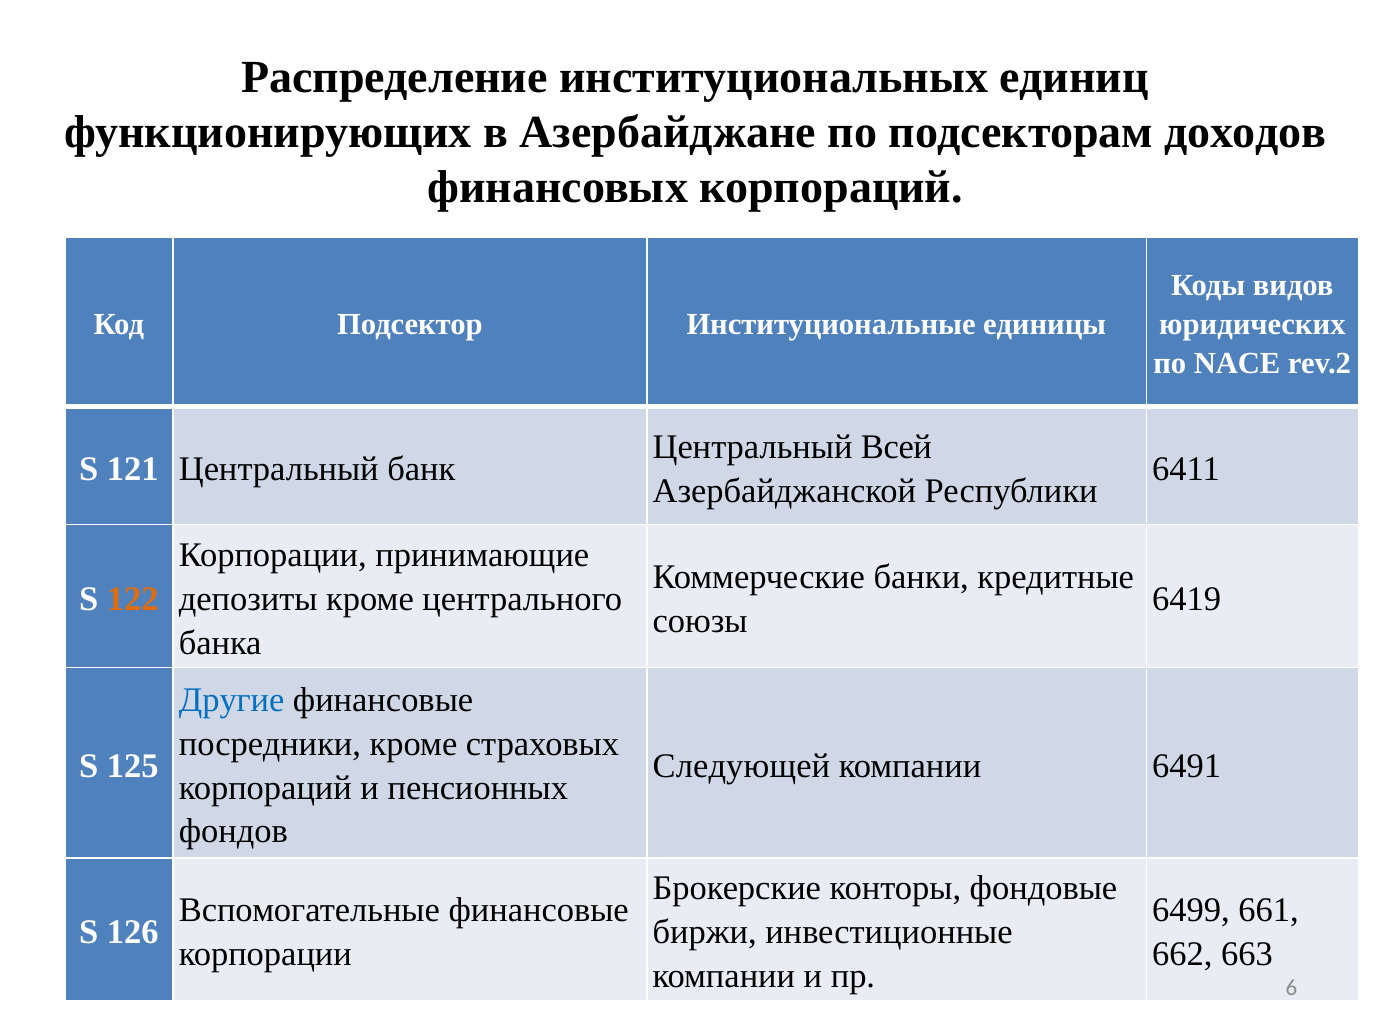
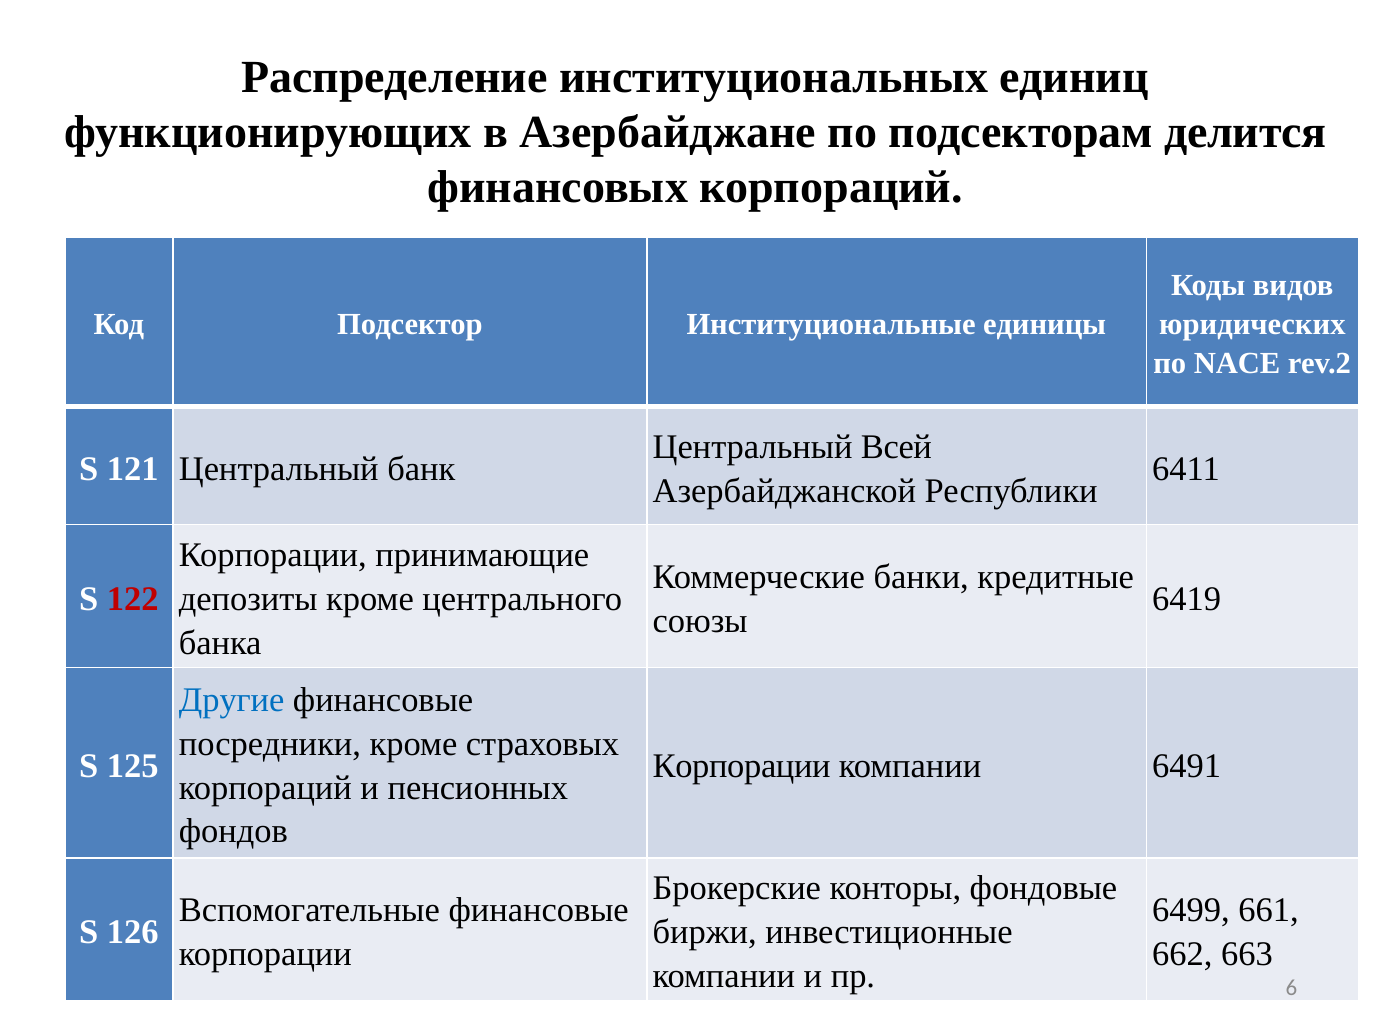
доходов: доходов -> делится
122 colour: orange -> red
Следующей at (741, 766): Следующей -> Корпорации
